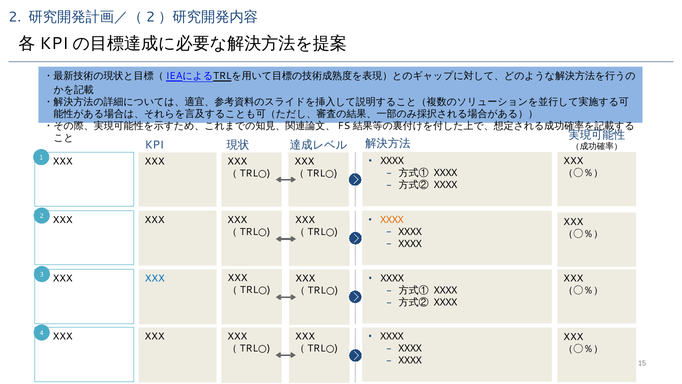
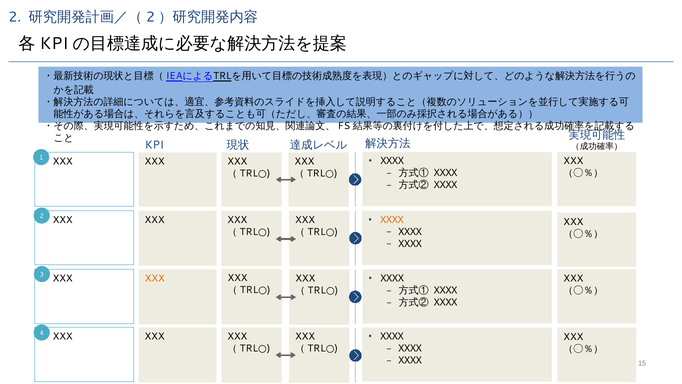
XXX at (155, 278) colour: blue -> orange
